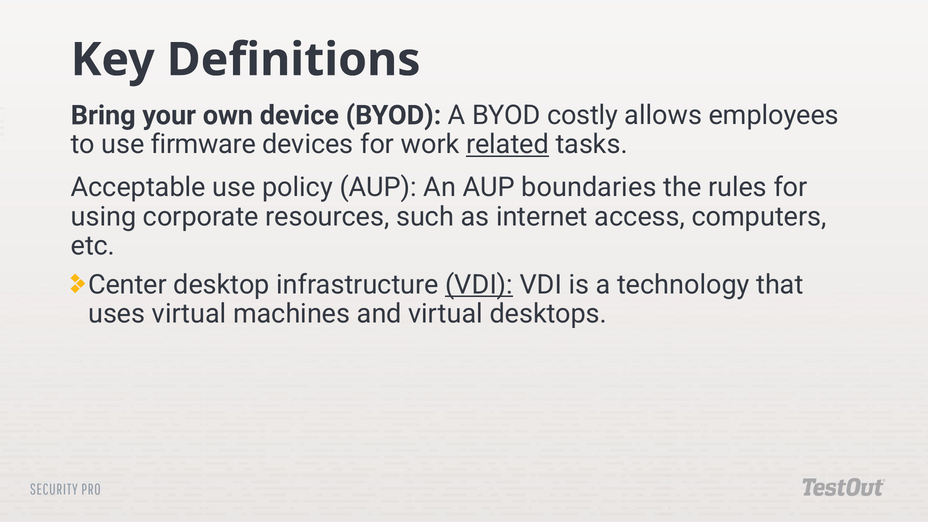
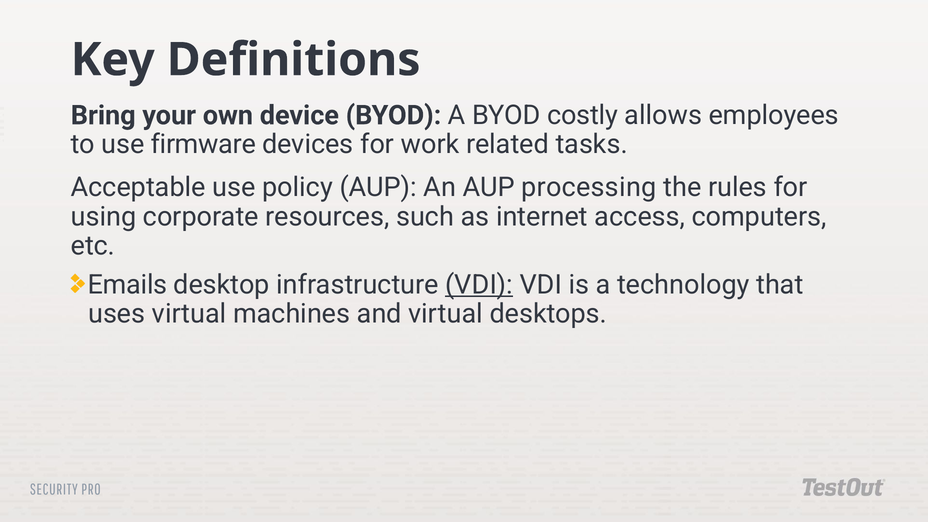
related underline: present -> none
boundaries: boundaries -> processing
Center: Center -> Emails
